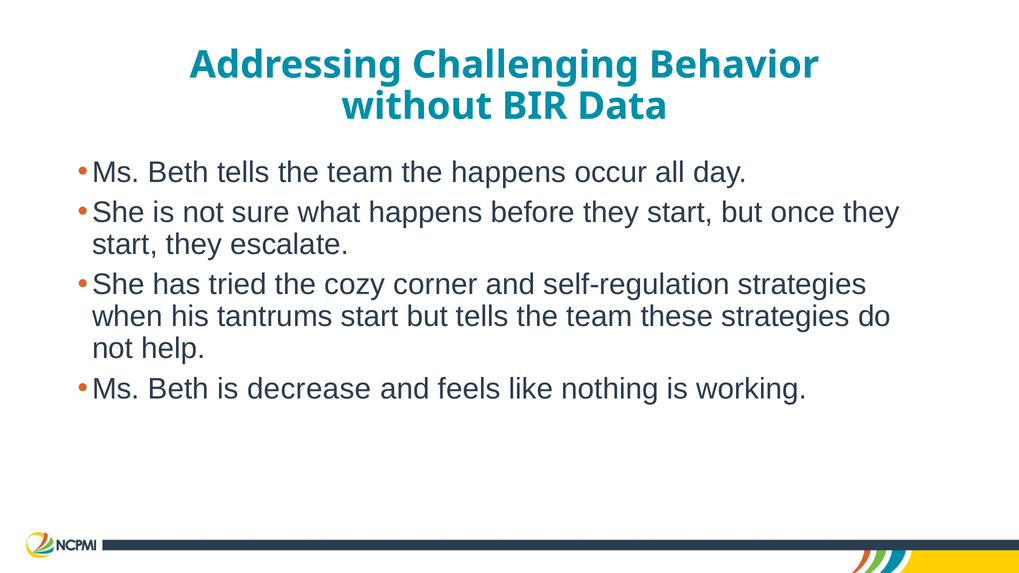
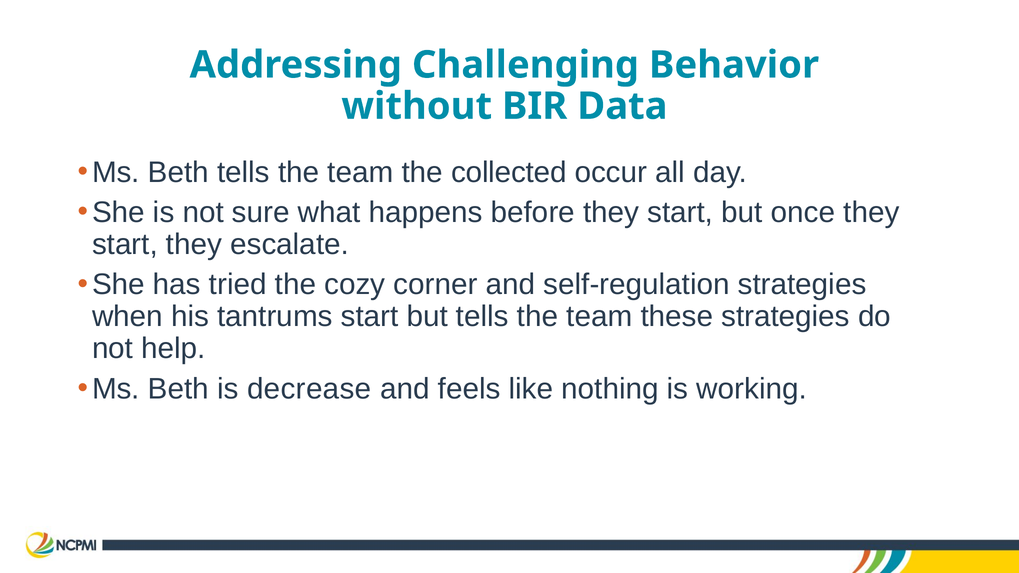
the happens: happens -> collected
